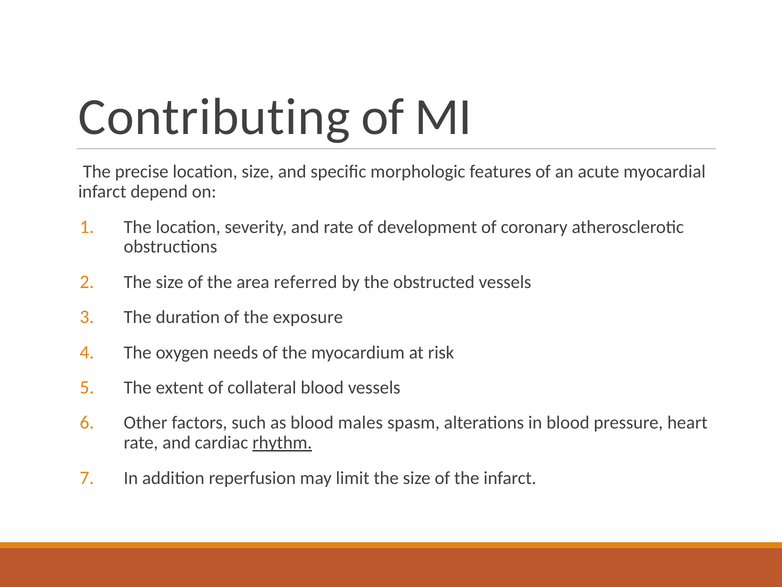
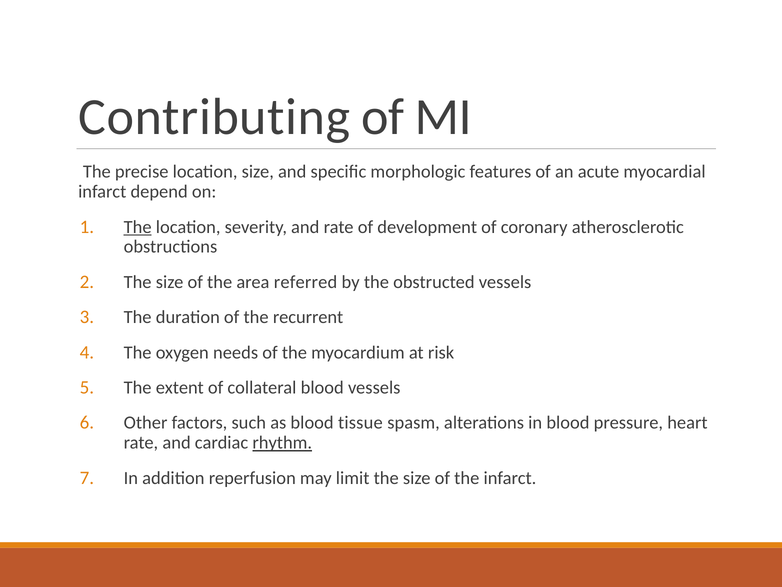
The at (138, 227) underline: none -> present
exposure: exposure -> recurrent
males: males -> tissue
